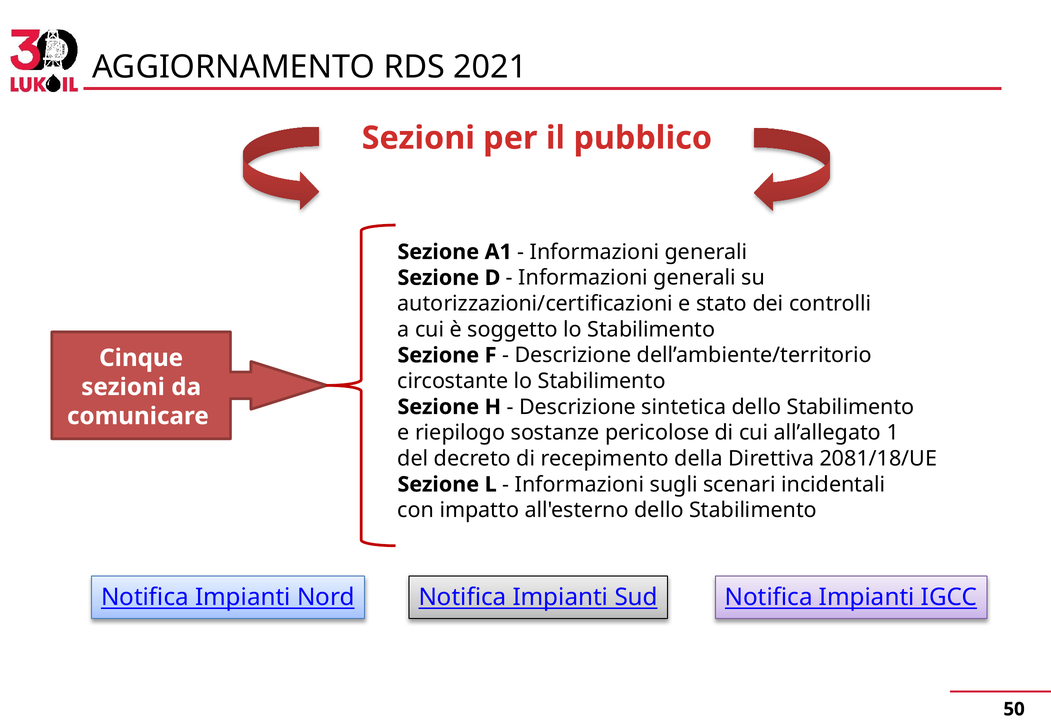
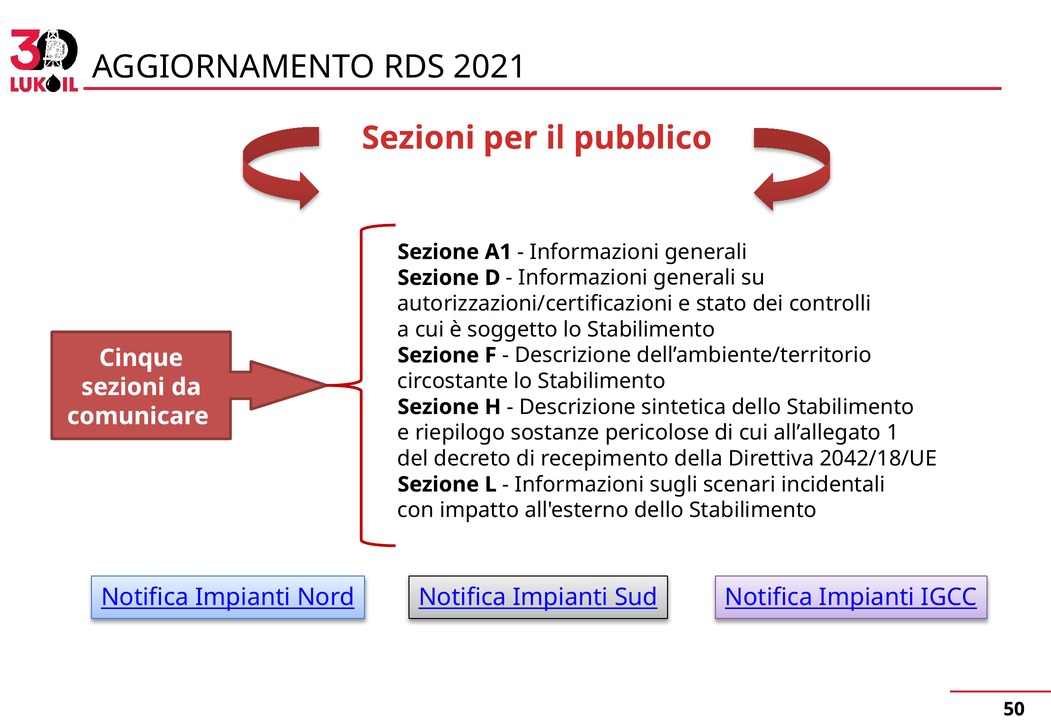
2081/18/UE: 2081/18/UE -> 2042/18/UE
